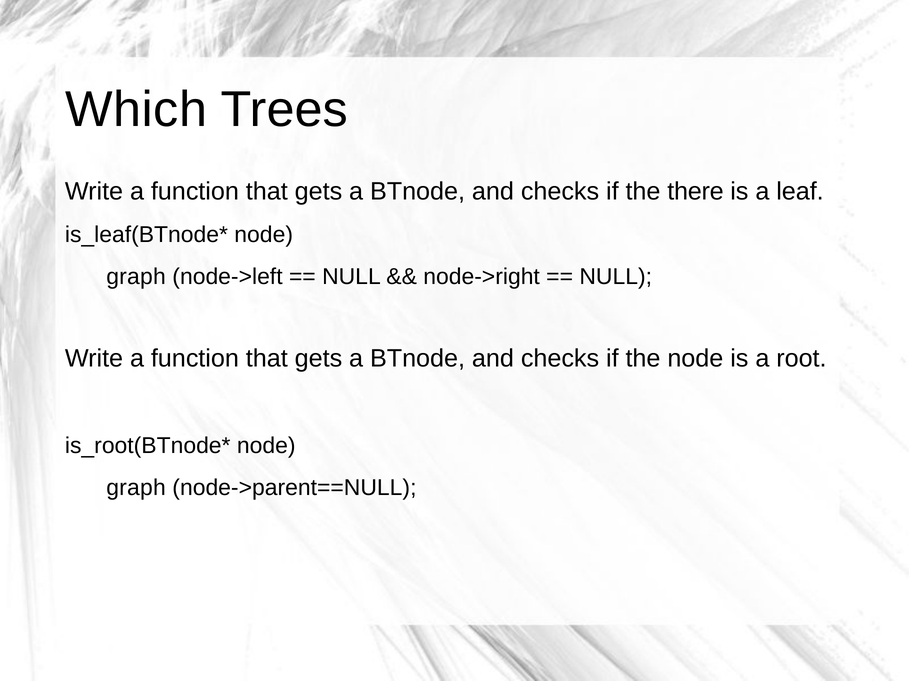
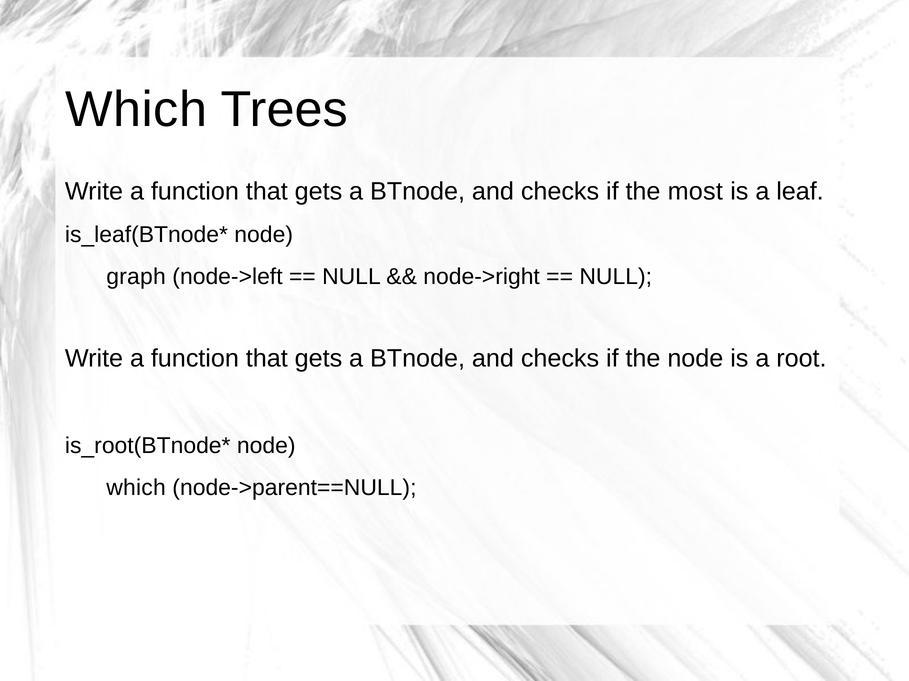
there: there -> most
graph at (136, 488): graph -> which
